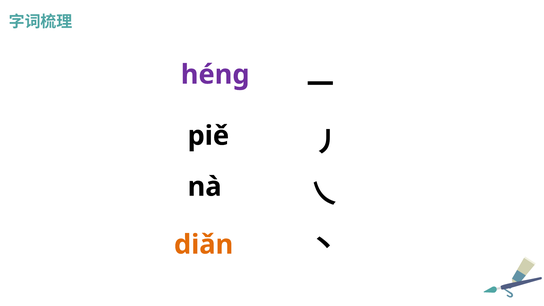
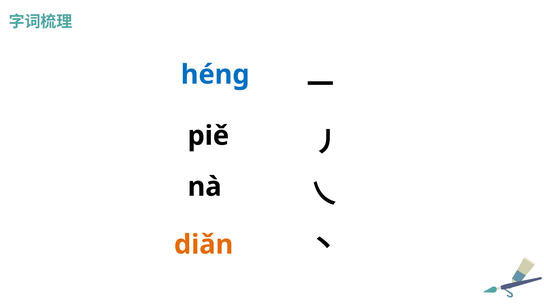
héng colour: purple -> blue
